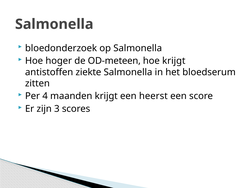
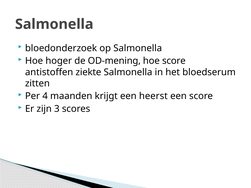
OD-meteen: OD-meteen -> OD-mening
hoe krijgt: krijgt -> score
